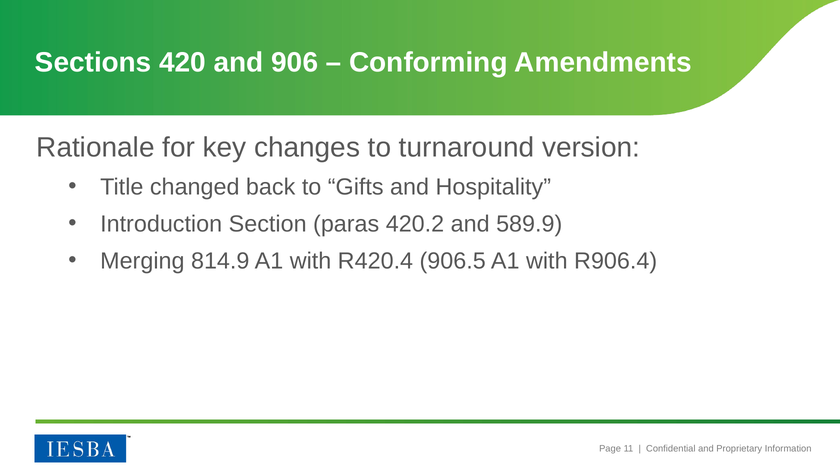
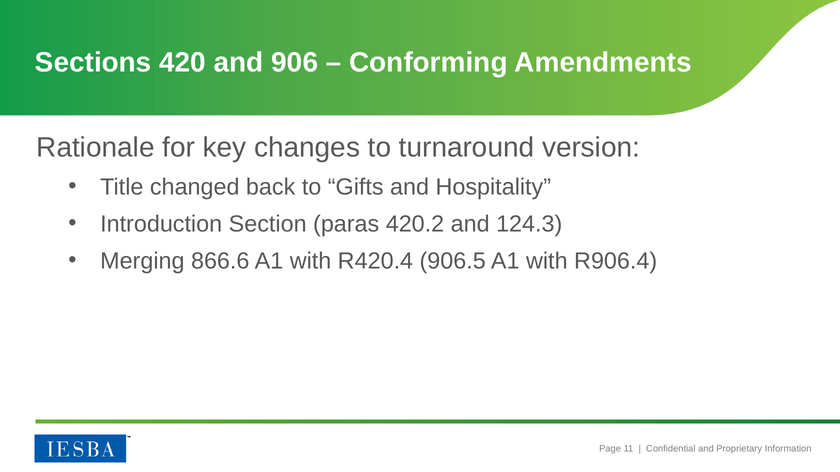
589.9: 589.9 -> 124.3
814.9: 814.9 -> 866.6
